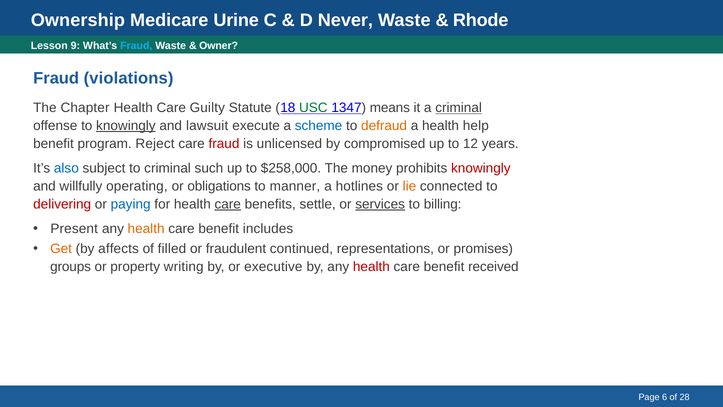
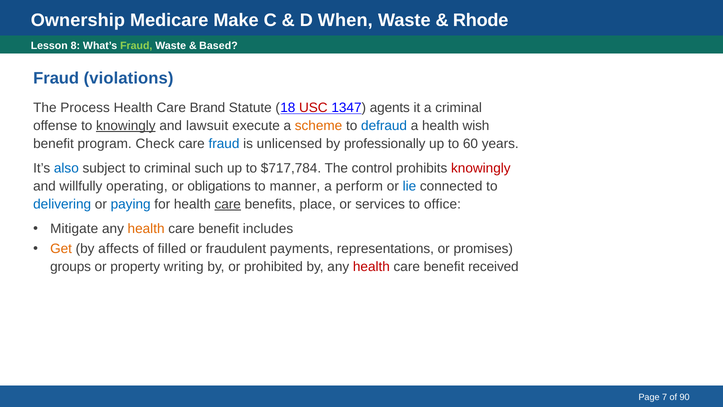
Urine: Urine -> Make
Never: Never -> When
9: 9 -> 8
Fraud at (136, 46) colour: light blue -> light green
Owner: Owner -> Based
Chapter: Chapter -> Process
Guilty: Guilty -> Brand
USC colour: green -> red
means: means -> agents
criminal at (459, 108) underline: present -> none
scheme colour: blue -> orange
defraud colour: orange -> blue
help: help -> wish
Reject: Reject -> Check
fraud at (224, 144) colour: red -> blue
compromised: compromised -> professionally
12: 12 -> 60
$258,000: $258,000 -> $717,784
money: money -> control
hotlines: hotlines -> perform
lie colour: orange -> blue
delivering colour: red -> blue
settle: settle -> place
services underline: present -> none
billing: billing -> office
Present: Present -> Mitigate
continued: continued -> payments
executive: executive -> prohibited
6: 6 -> 7
28: 28 -> 90
